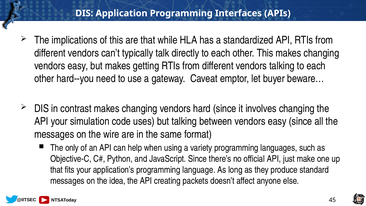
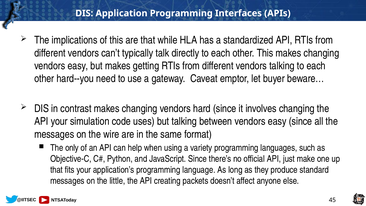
idea: idea -> little
